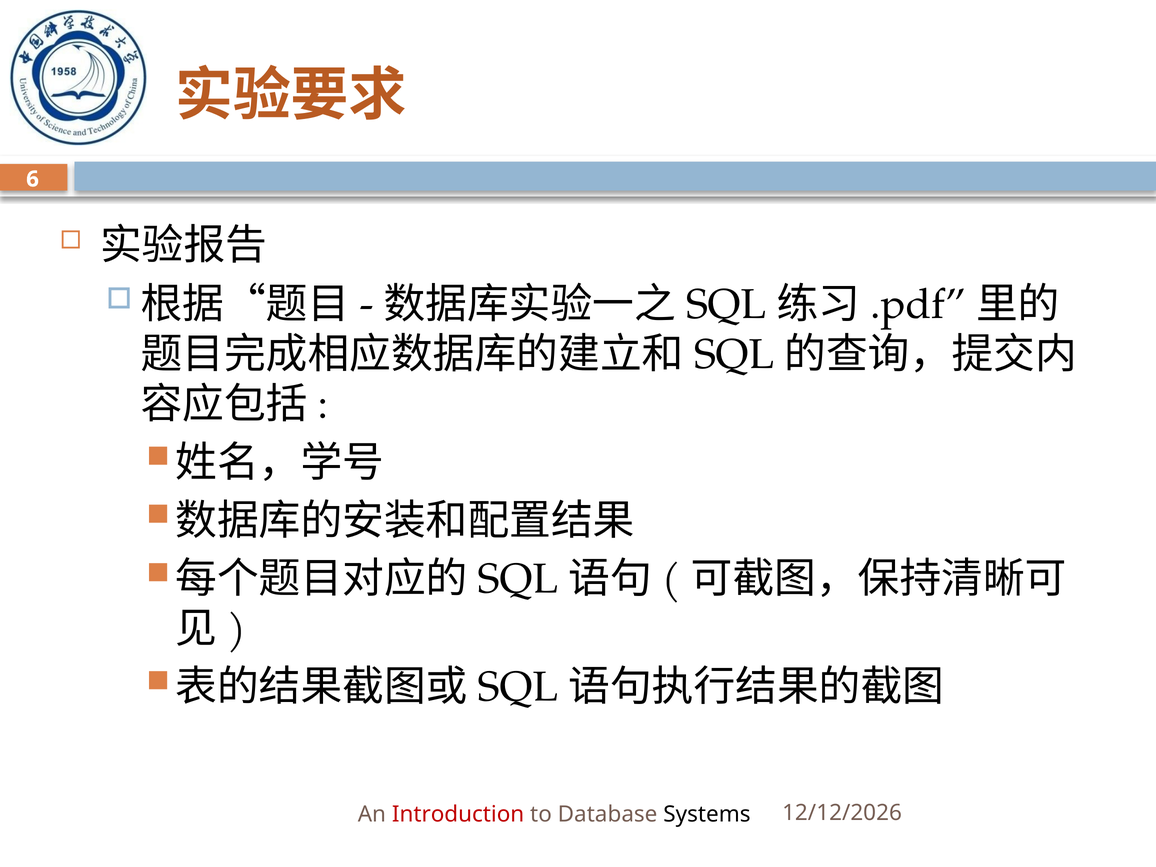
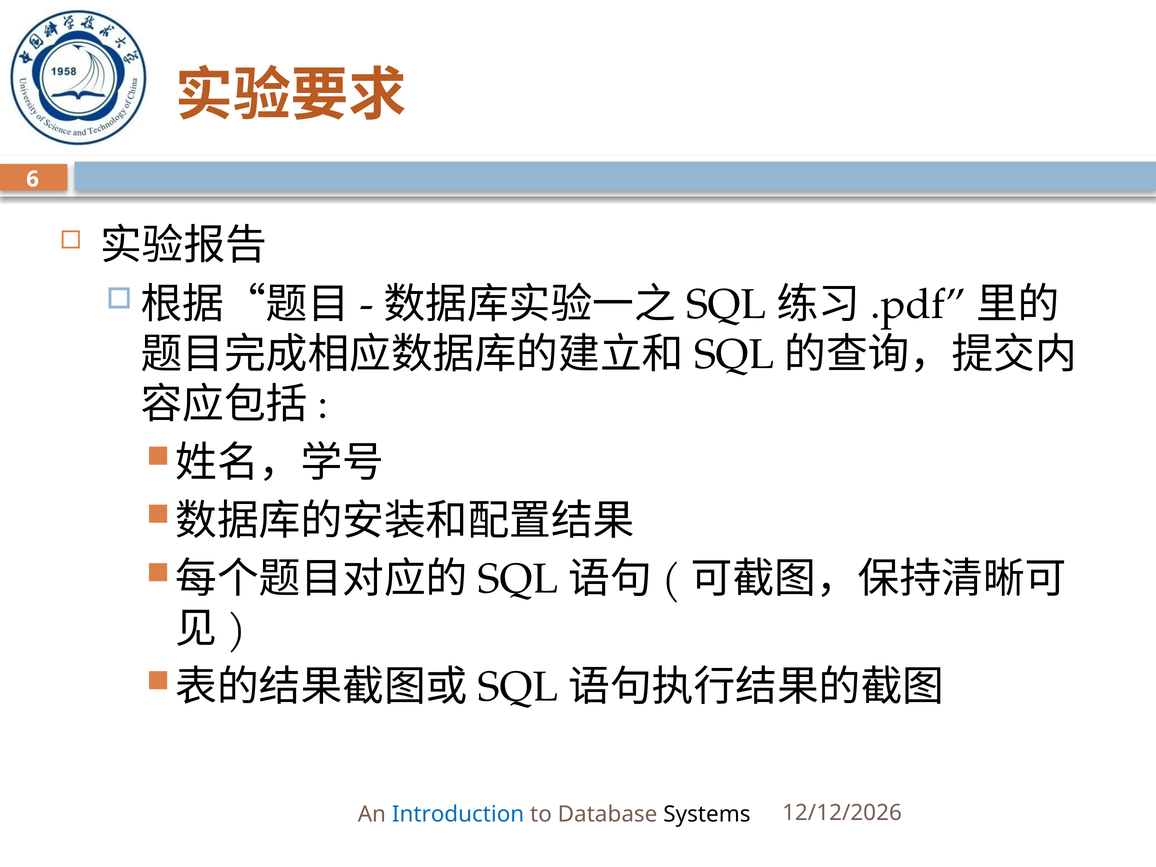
Introduction colour: red -> blue
